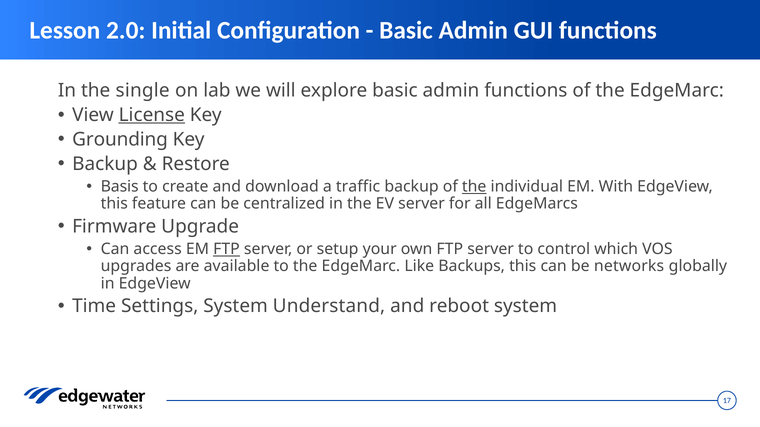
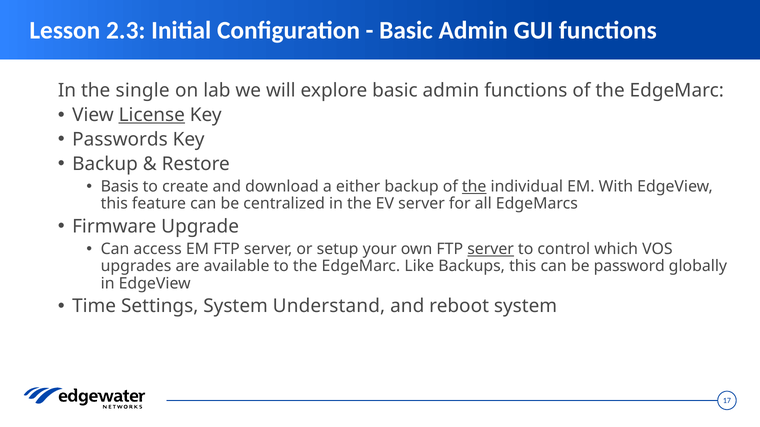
2.0: 2.0 -> 2.3
Grounding: Grounding -> Passwords
traffic: traffic -> either
FTP at (227, 249) underline: present -> none
server at (491, 249) underline: none -> present
networks: networks -> password
